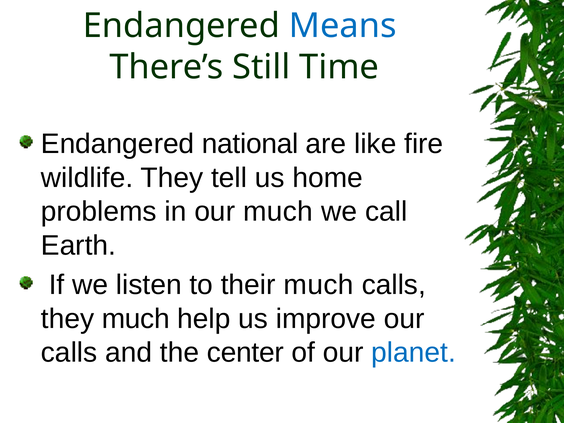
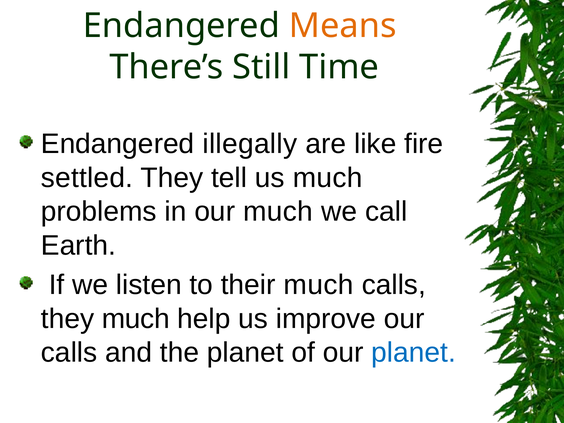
Means colour: blue -> orange
national: national -> illegally
wildlife: wildlife -> settled
us home: home -> much
the center: center -> planet
